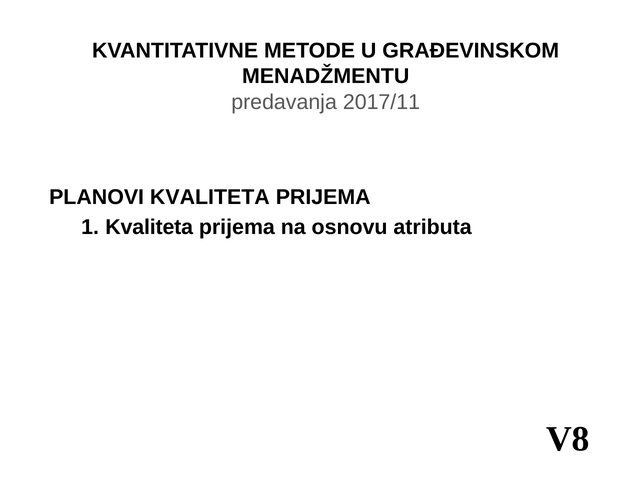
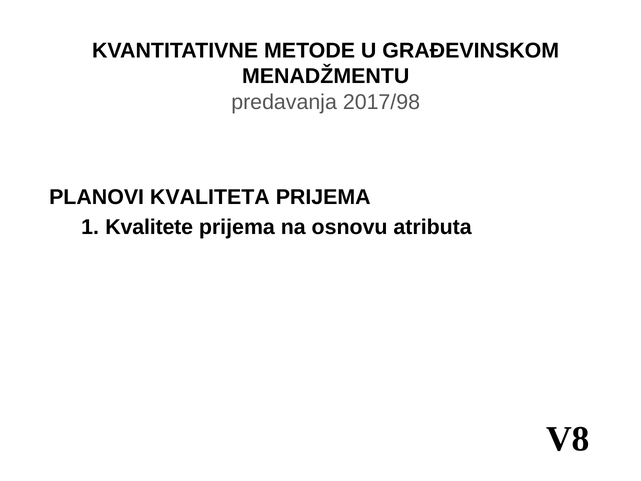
2017/11: 2017/11 -> 2017/98
Kvaliteta at (149, 227): Kvaliteta -> Kvalitete
